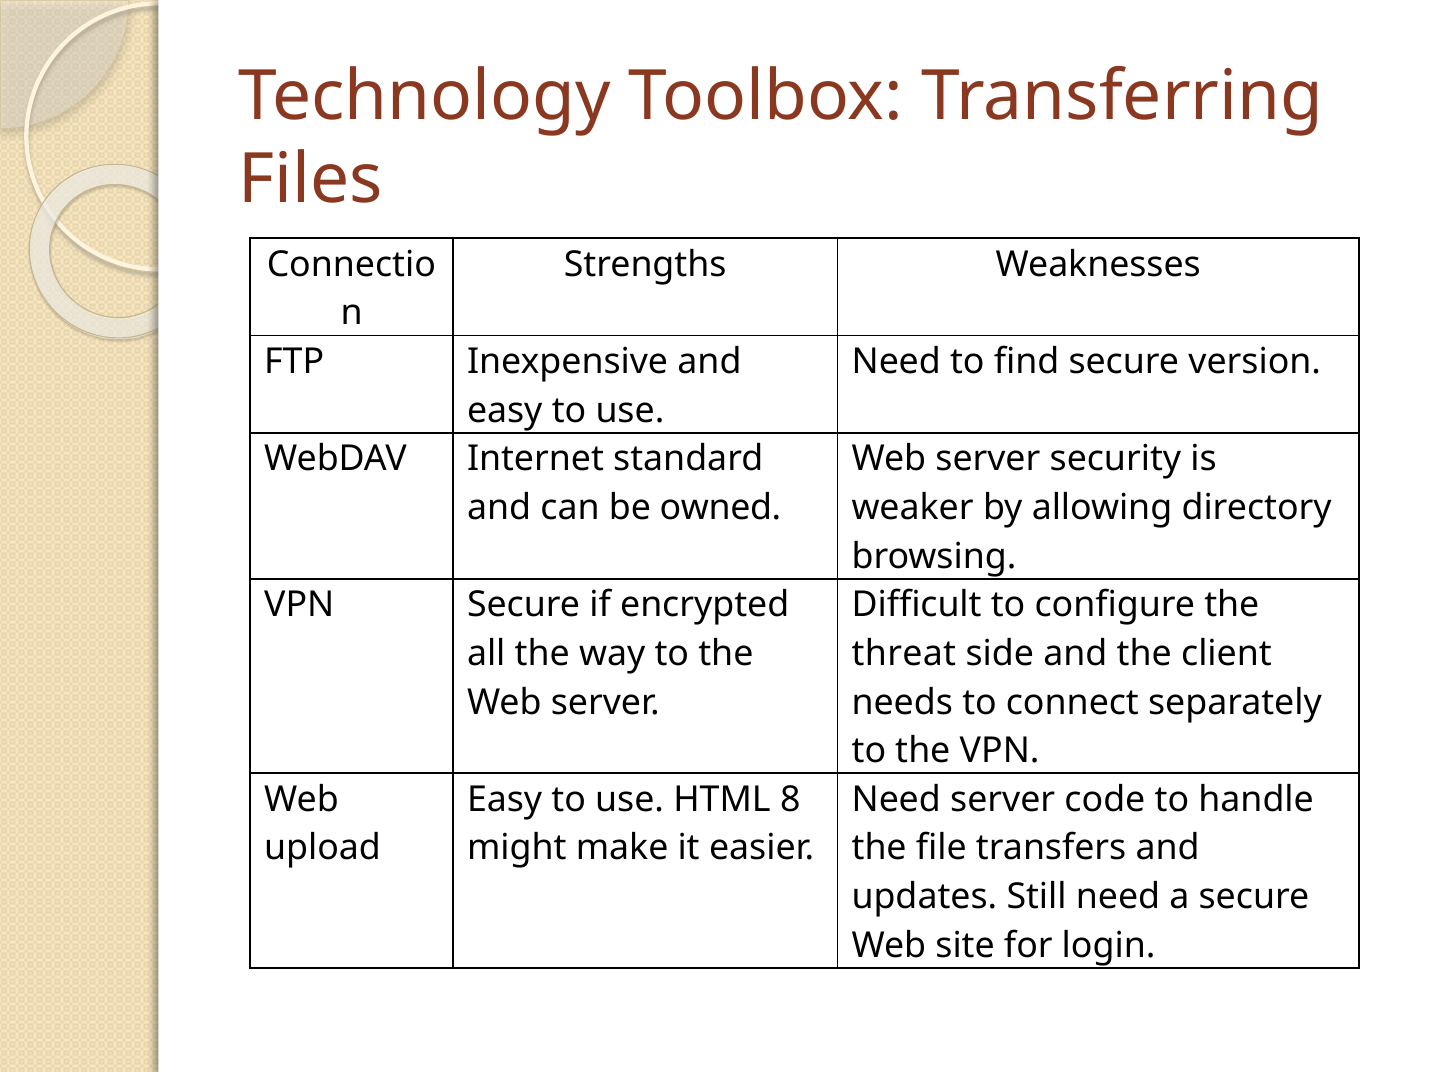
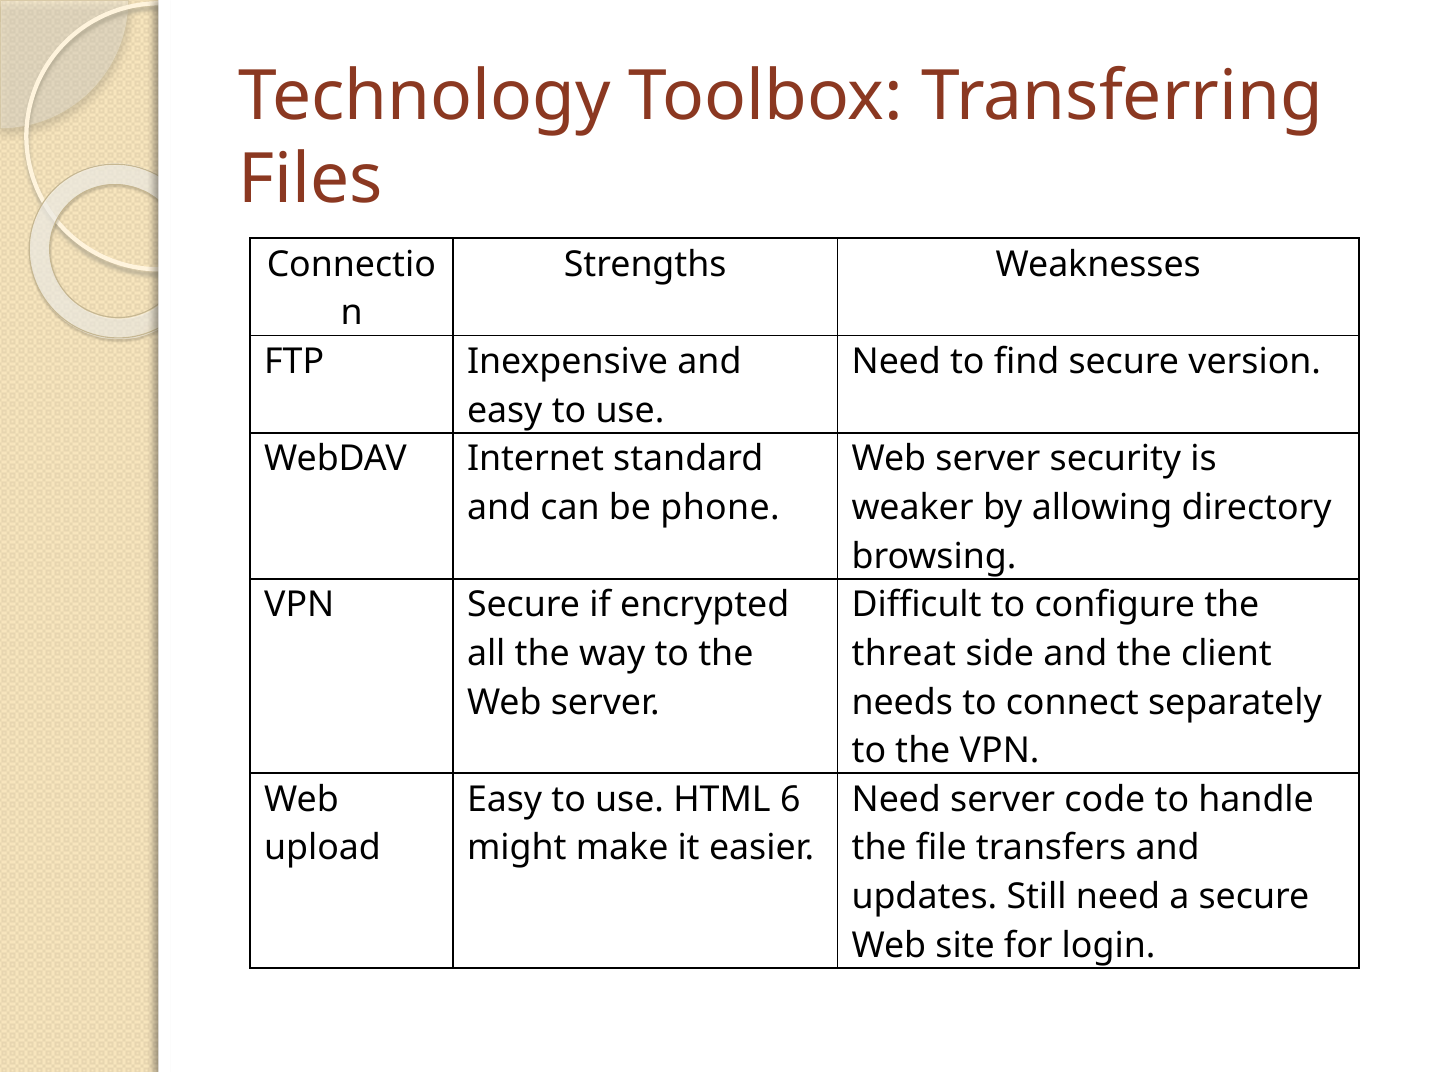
owned: owned -> phone
8: 8 -> 6
